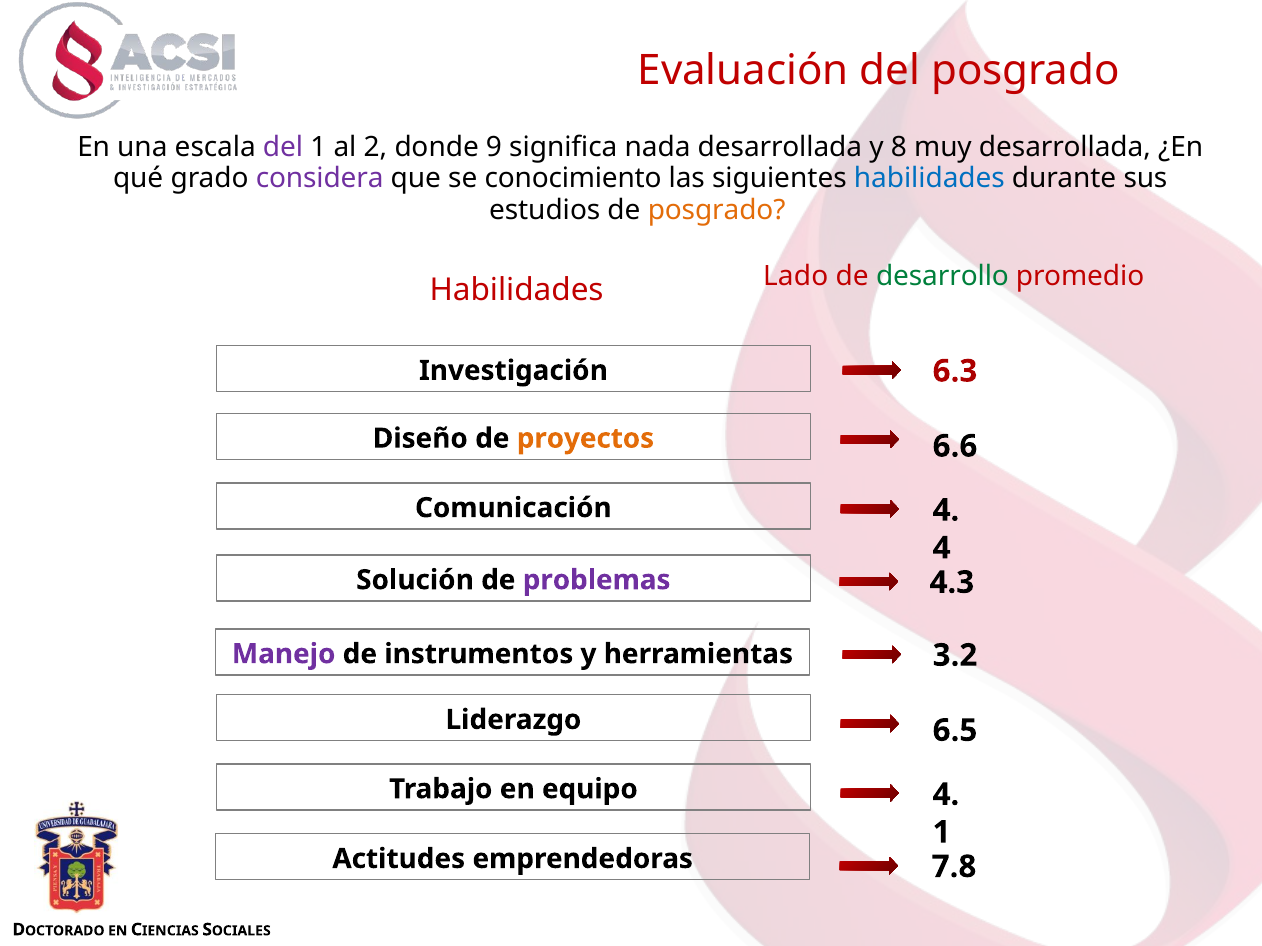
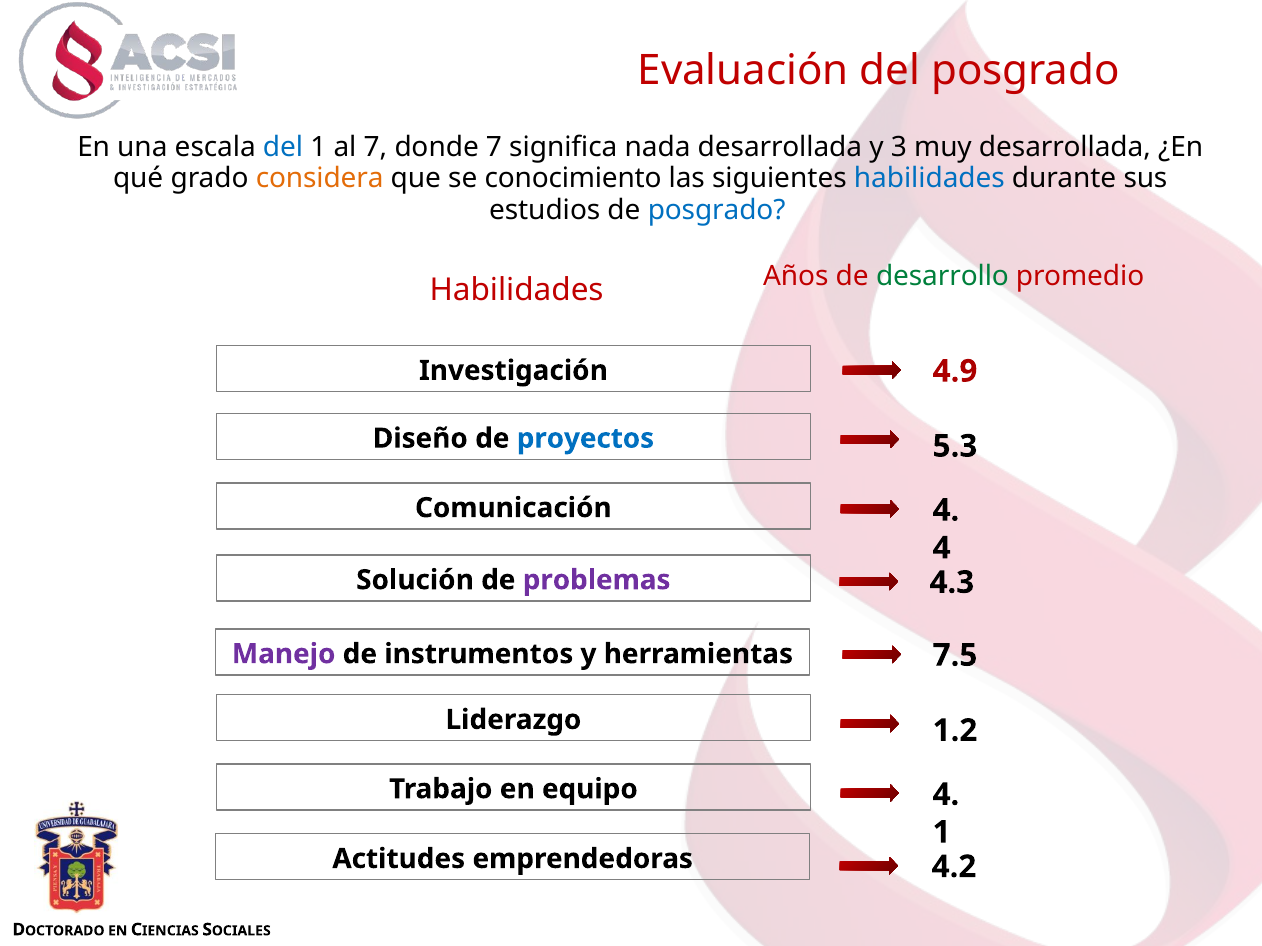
del at (283, 147) colour: purple -> blue
al 2: 2 -> 7
donde 9: 9 -> 7
8: 8 -> 3
considera colour: purple -> orange
posgrado at (717, 210) colour: orange -> blue
Lado: Lado -> Años
6.3: 6.3 -> 4.9
proyectos colour: orange -> blue
6.6: 6.6 -> 5.3
3.2: 3.2 -> 7.5
6.5: 6.5 -> 1.2
7.8: 7.8 -> 4.2
